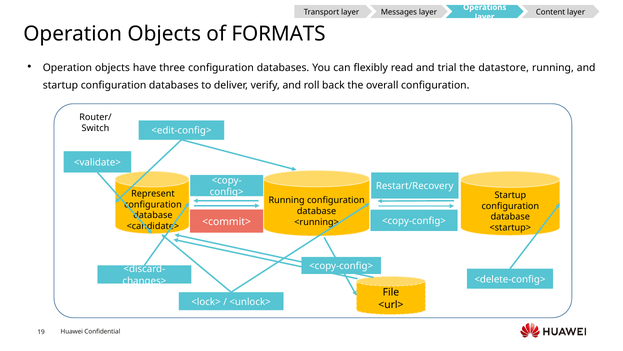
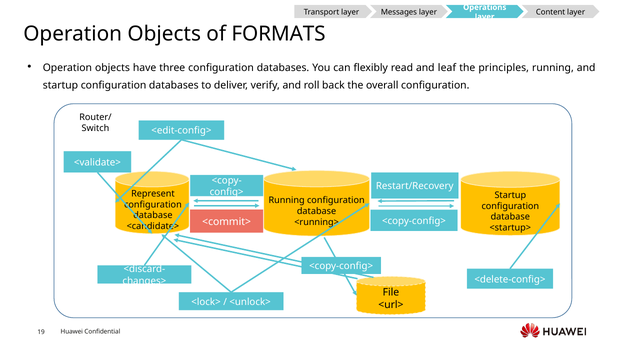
trial: trial -> leaf
datastore: datastore -> principles
